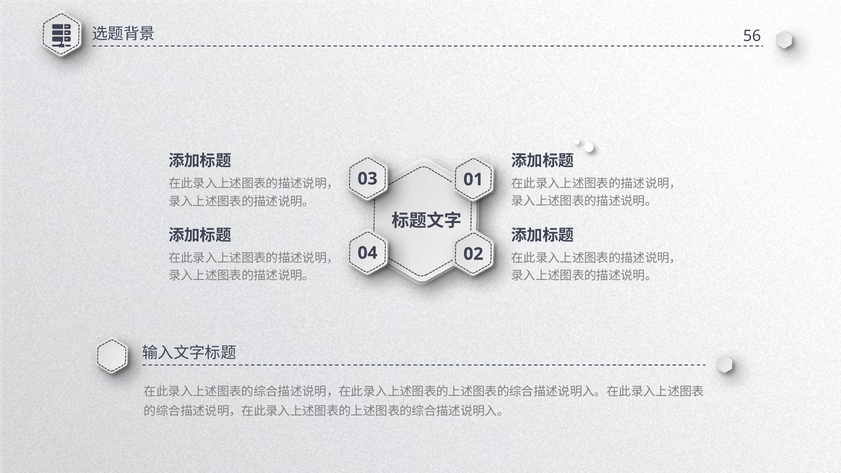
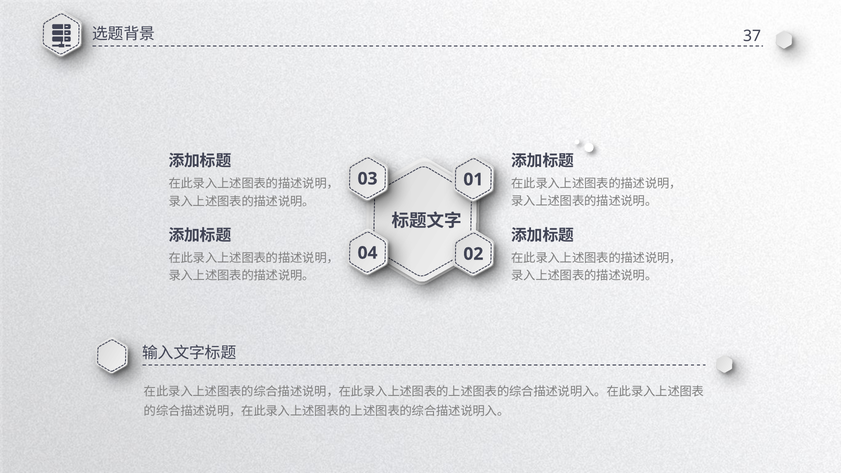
56: 56 -> 37
